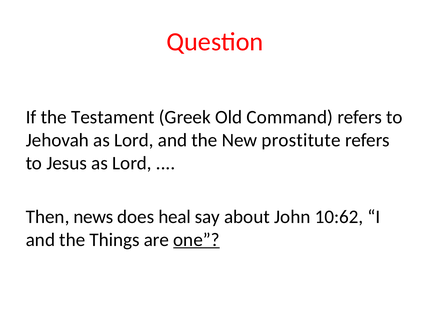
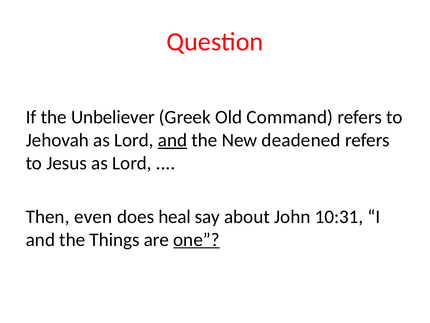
Testament: Testament -> Unbeliever
and at (173, 140) underline: none -> present
prostitute: prostitute -> deadened
news: news -> even
10:62: 10:62 -> 10:31
